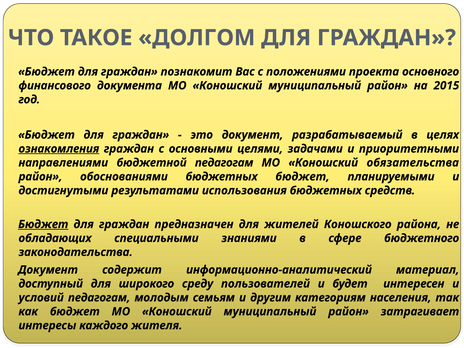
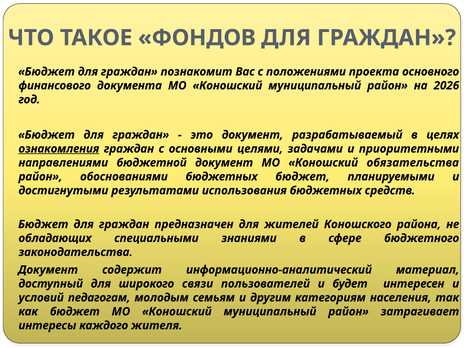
ДОЛГОМ: ДОЛГОМ -> ФОНДОВ
2015: 2015 -> 2026
бюджетной педагогам: педагогам -> документ
Бюджет at (43, 224) underline: present -> none
среду: среду -> связи
